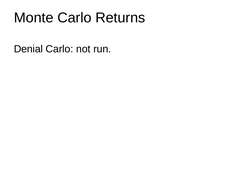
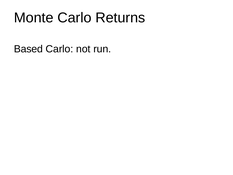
Denial: Denial -> Based
